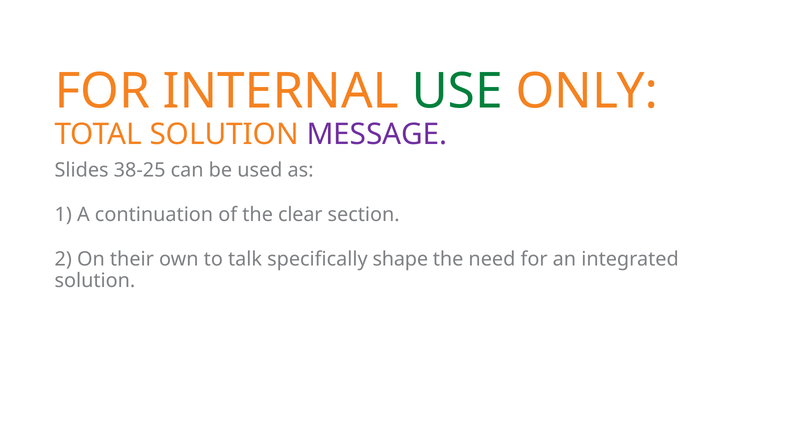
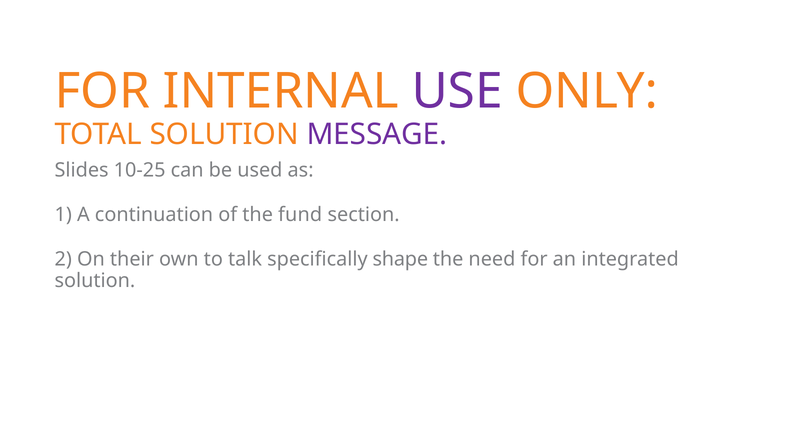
USE colour: green -> purple
38-25: 38-25 -> 10-25
clear: clear -> fund
